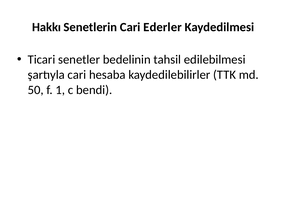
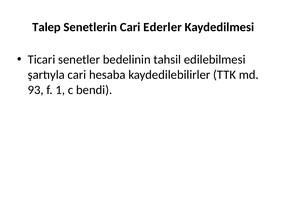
Hakkı: Hakkı -> Talep
50: 50 -> 93
